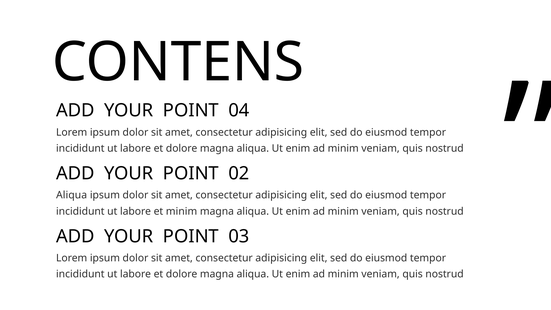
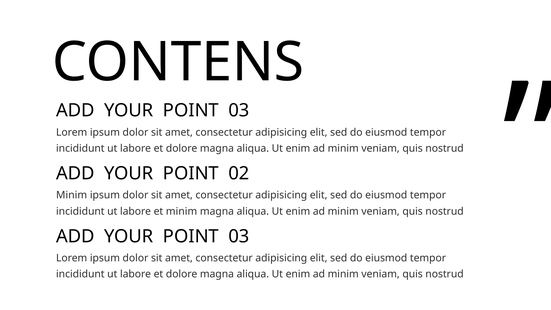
04 at (239, 110): 04 -> 03
Aliqua at (72, 195): Aliqua -> Minim
